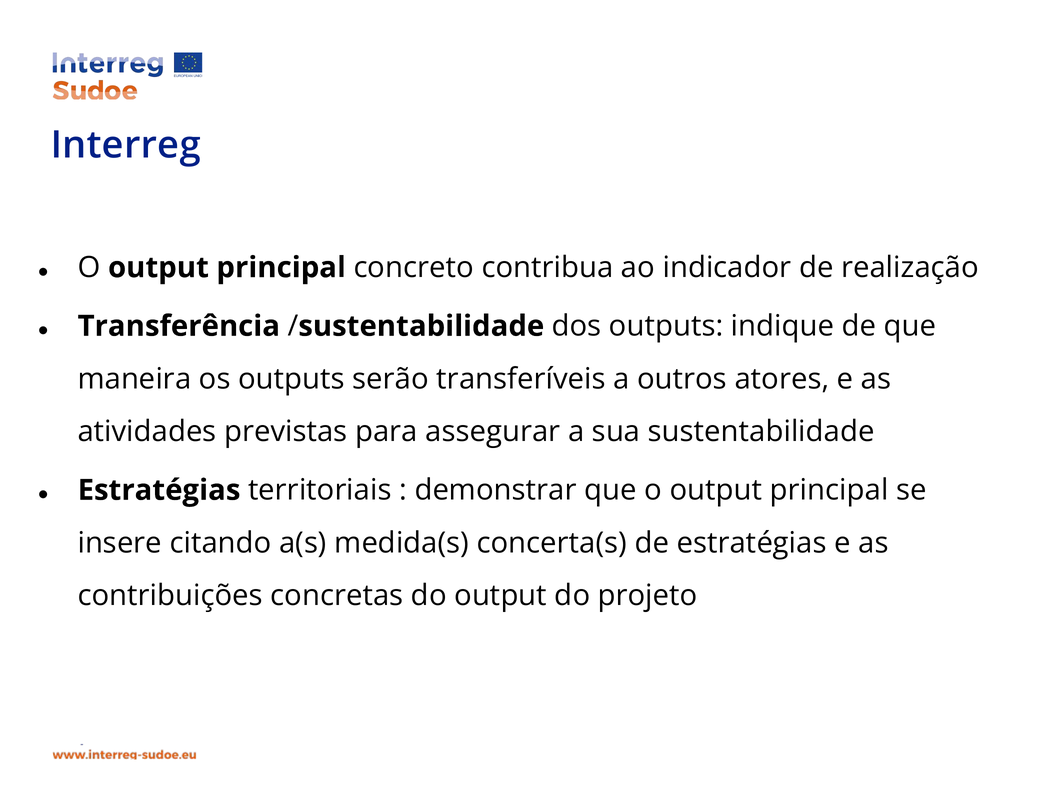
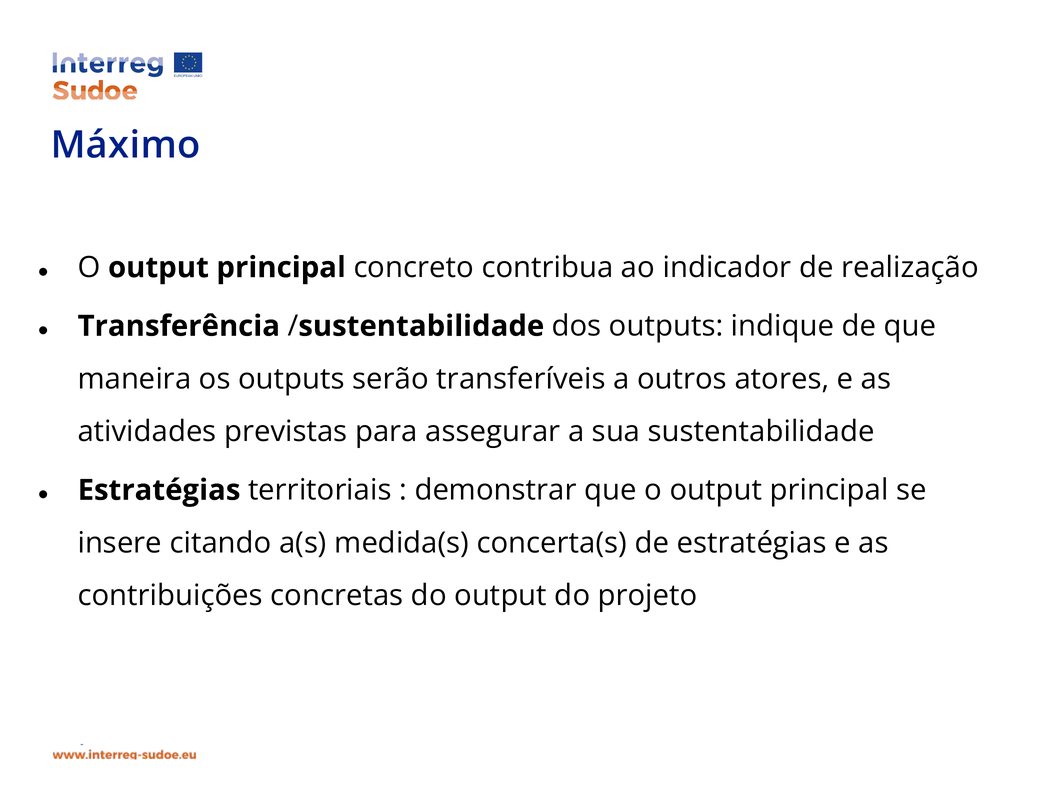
Interreg: Interreg -> Máximo
